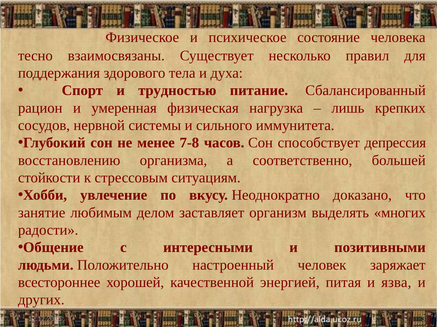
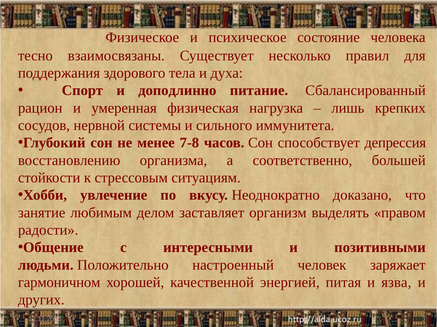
трудностью: трудностью -> доподлинно
многих: многих -> правом
всестороннее: всестороннее -> гармоничном
